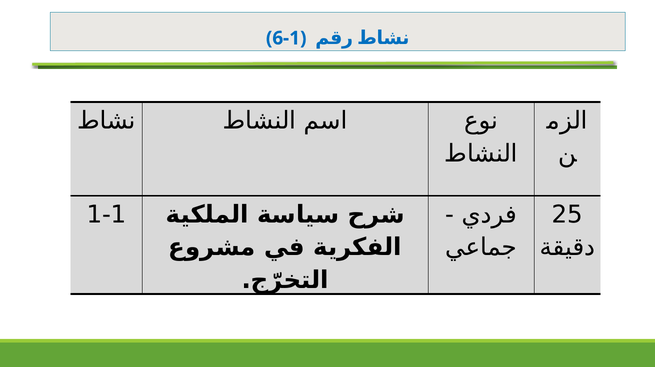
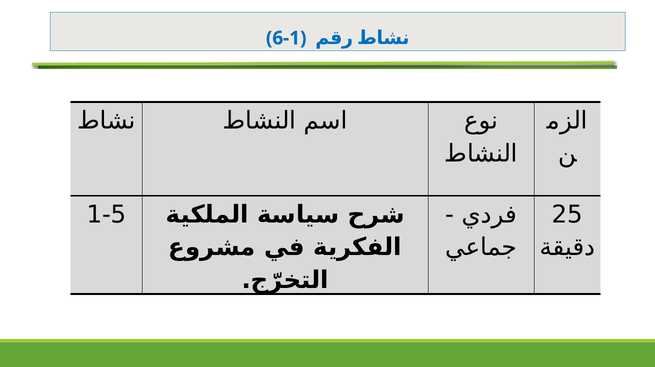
1-1: 1-1 -> 1-5
